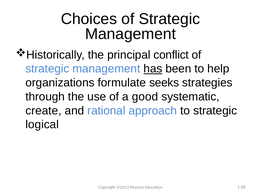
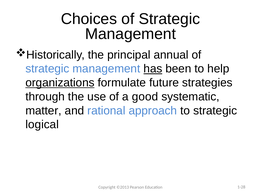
conflict: conflict -> annual
organizations underline: none -> present
seeks: seeks -> future
create: create -> matter
